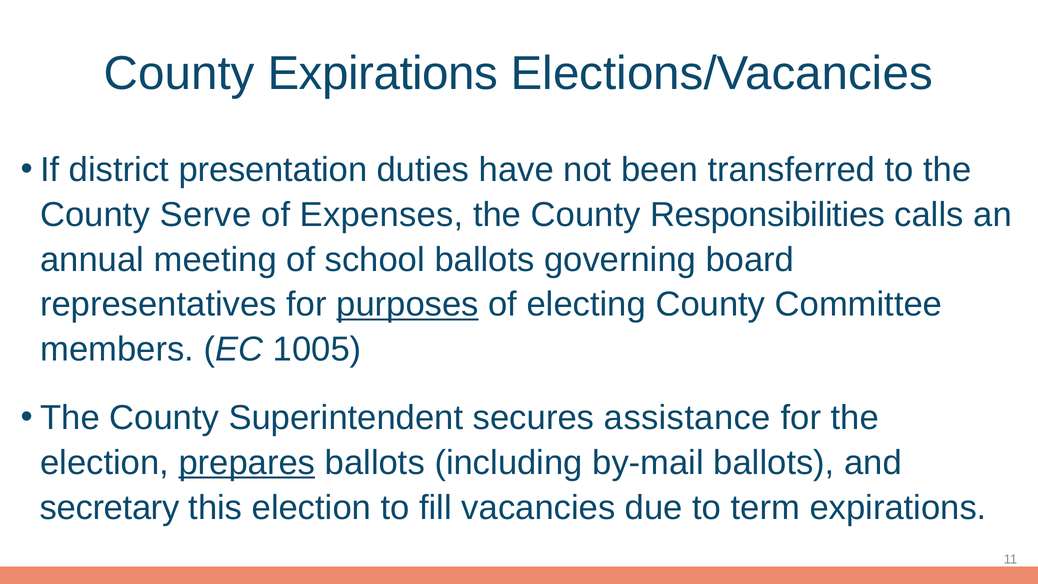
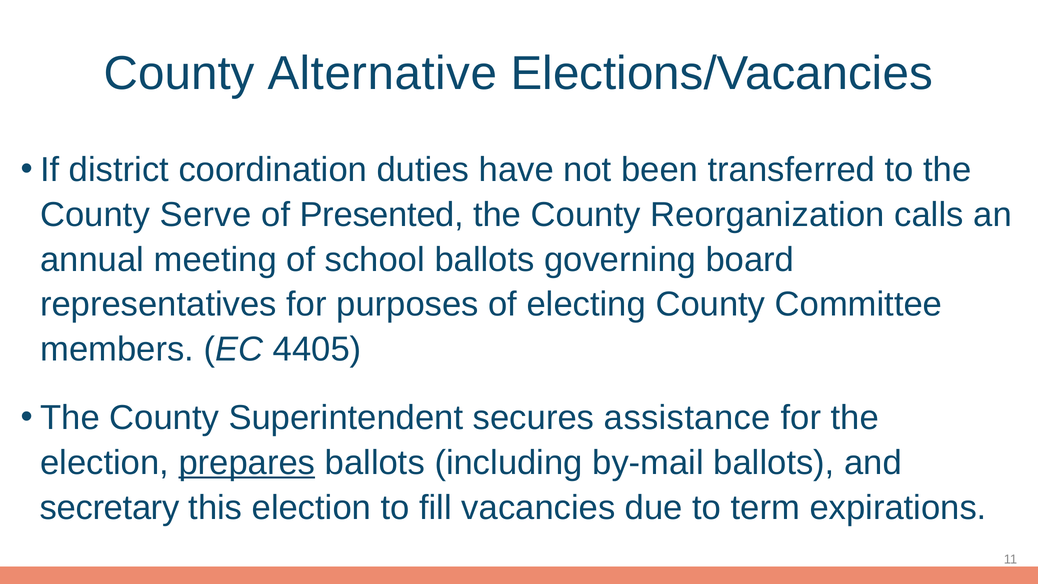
County Expirations: Expirations -> Alternative
presentation: presentation -> coordination
Expenses: Expenses -> Presented
Responsibilities: Responsibilities -> Reorganization
purposes underline: present -> none
1005: 1005 -> 4405
